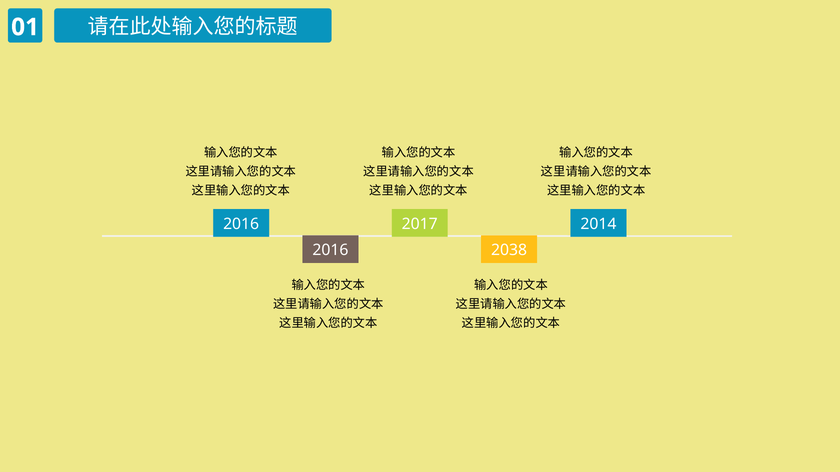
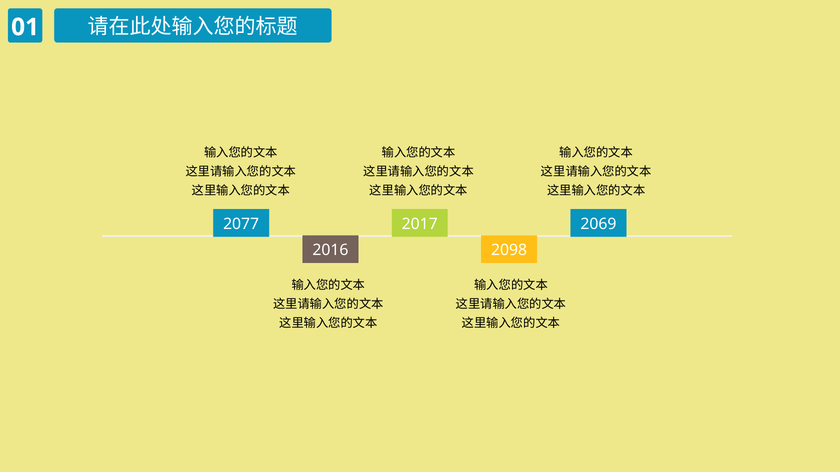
2016 at (241, 224): 2016 -> 2077
2014: 2014 -> 2069
2038: 2038 -> 2098
